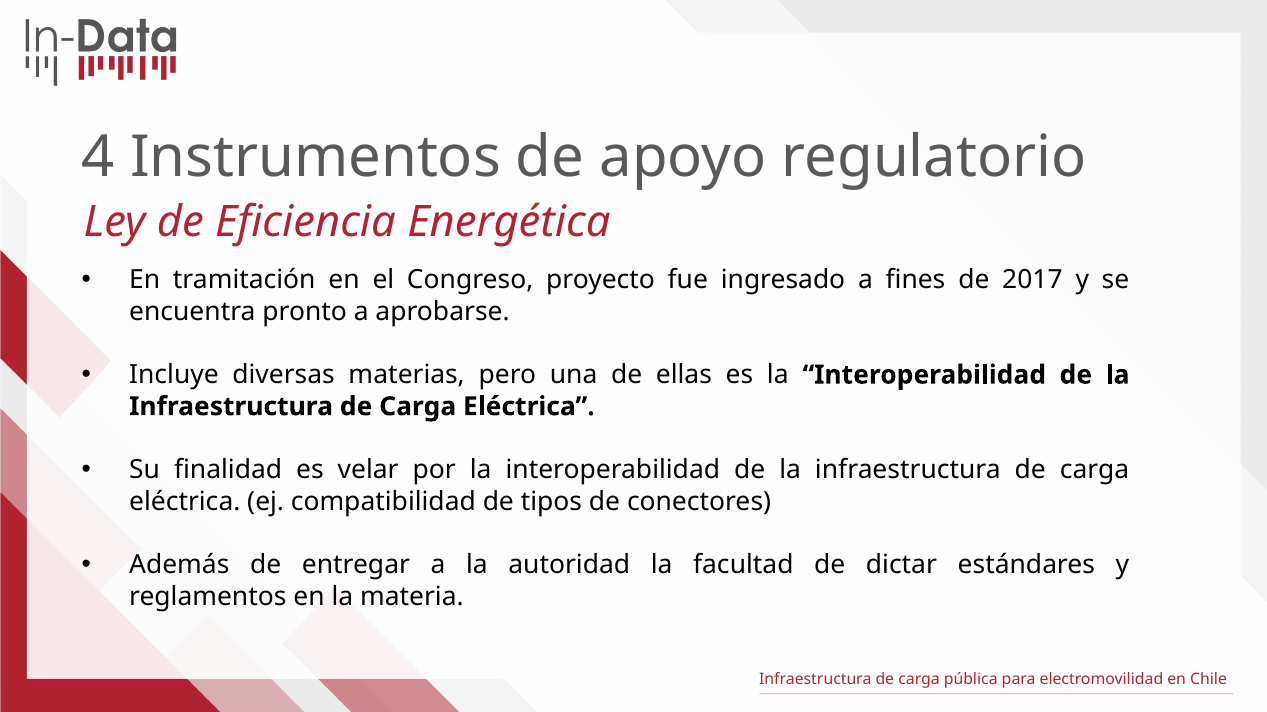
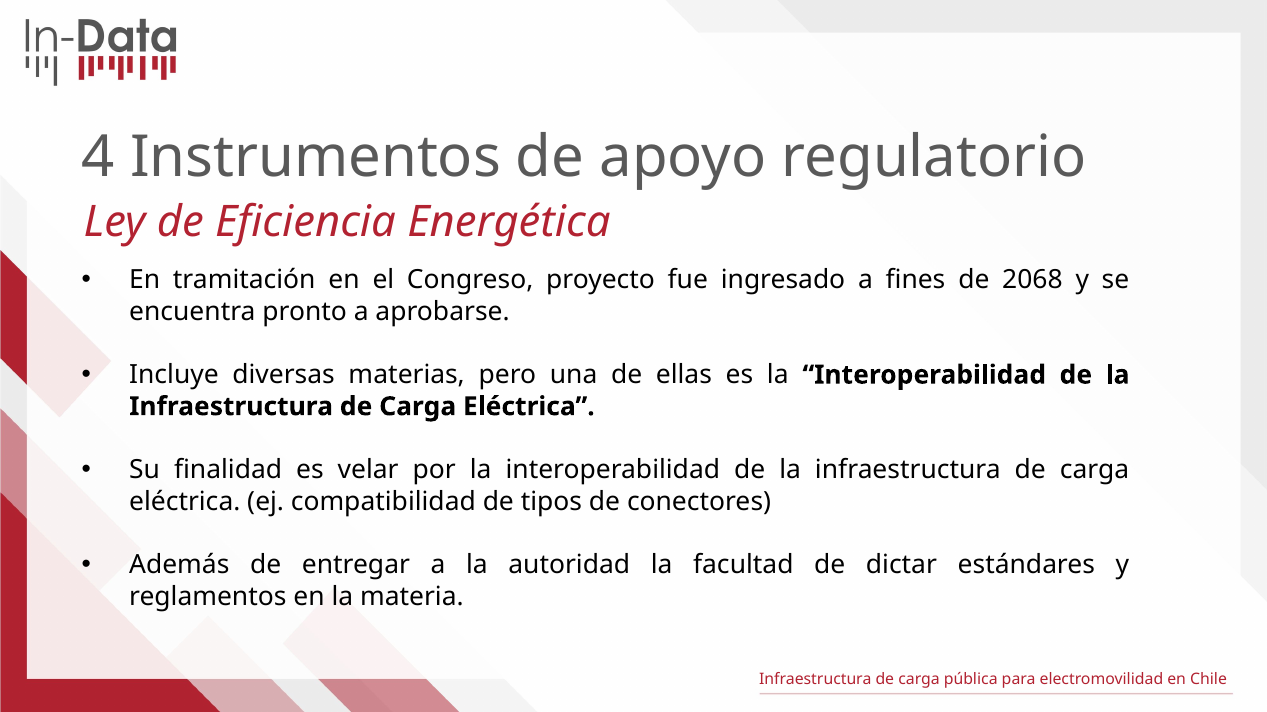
2017: 2017 -> 2068
